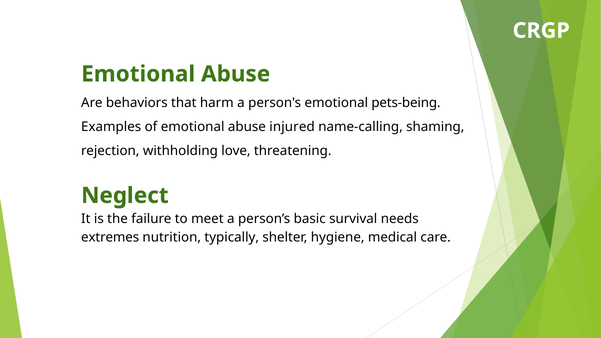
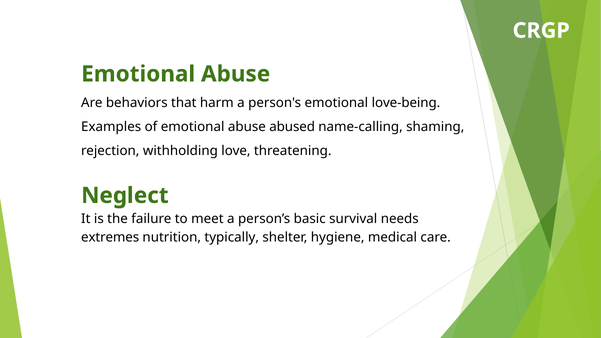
pets-being: pets-being -> love-being
injured: injured -> abused
